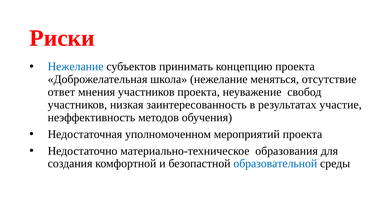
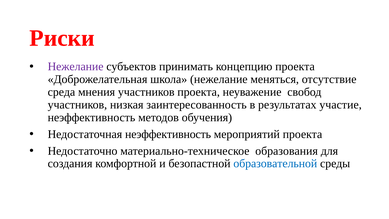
Нежелание at (76, 67) colour: blue -> purple
ответ: ответ -> среда
Недостаточная уполномоченном: уполномоченном -> неэффективность
